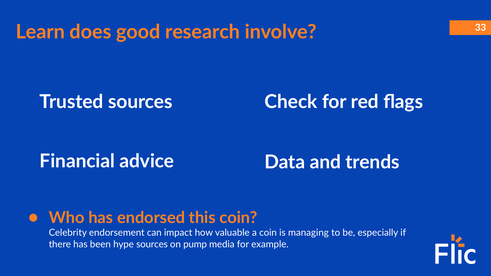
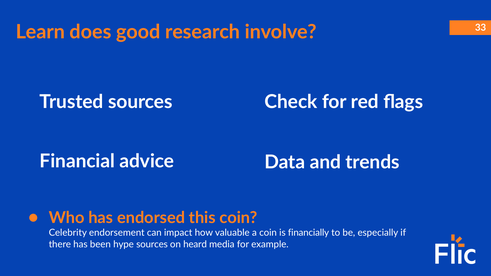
managing: managing -> financially
pump: pump -> heard
